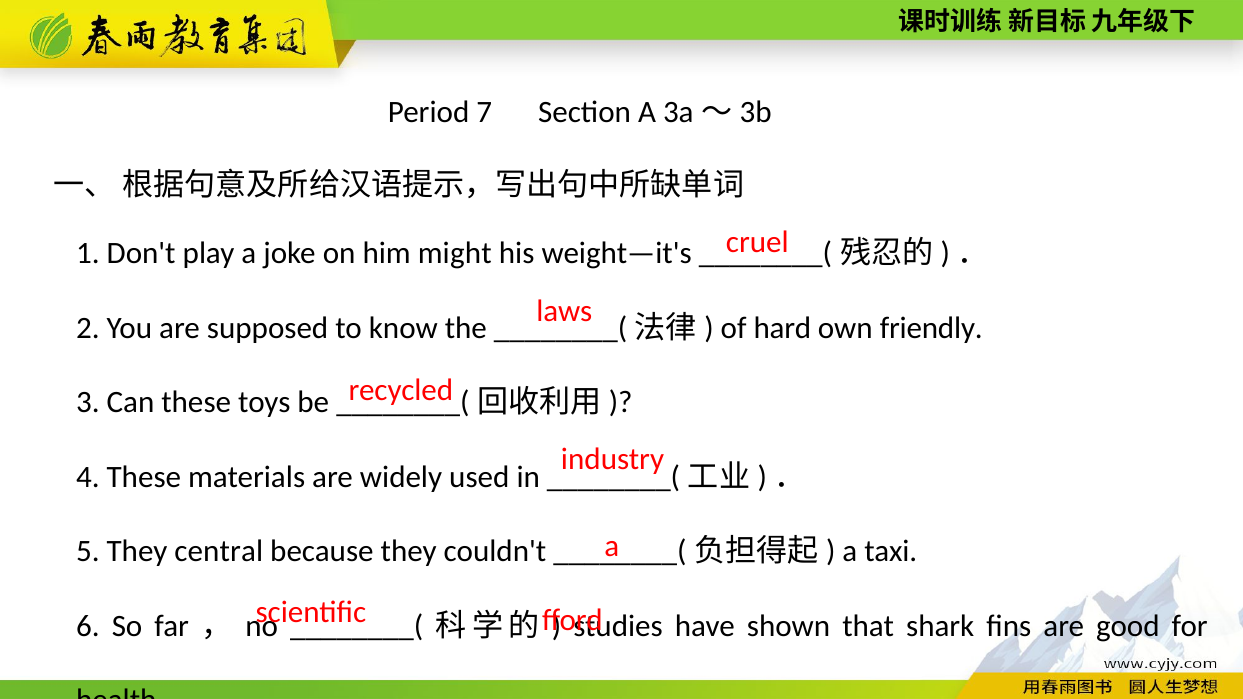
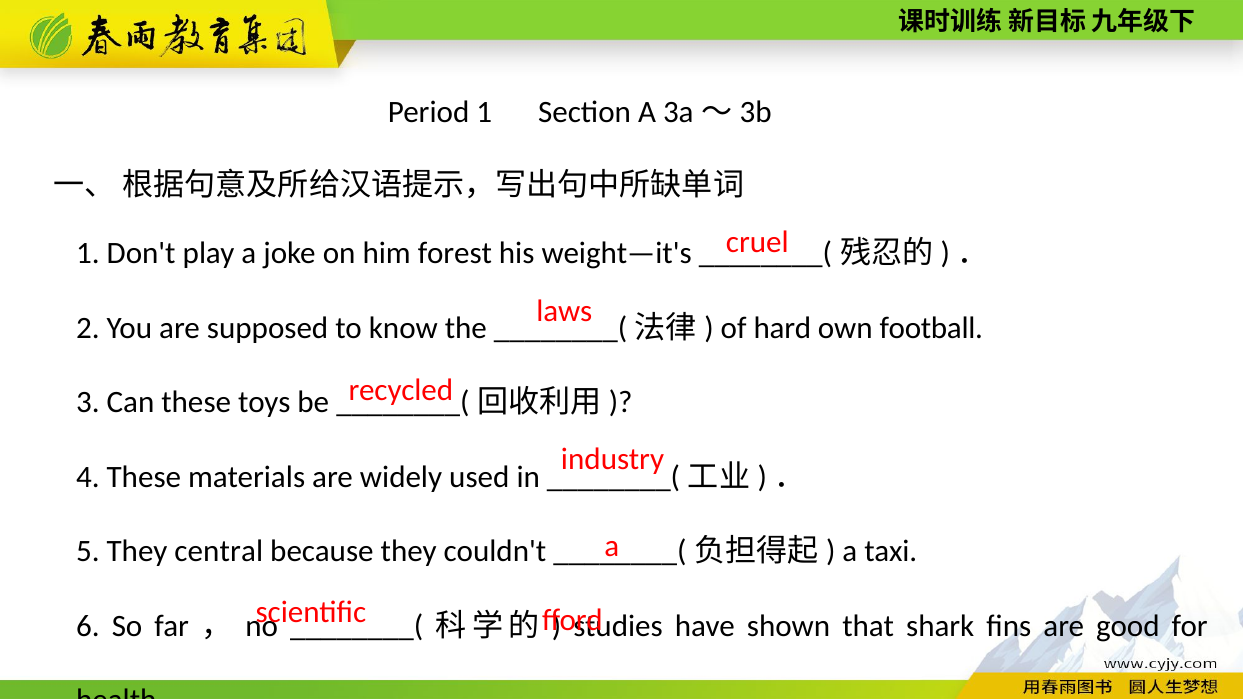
Period 7: 7 -> 1
might: might -> forest
friendly: friendly -> football
